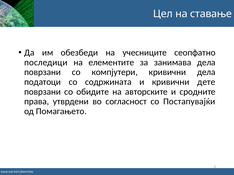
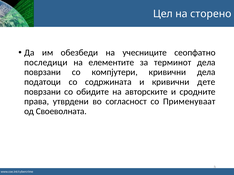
ставање: ставање -> сторено
занимава: занимава -> терминот
Постапувајќи: Постапувајќи -> Применуваат
Помагањето: Помагањето -> Своеволната
